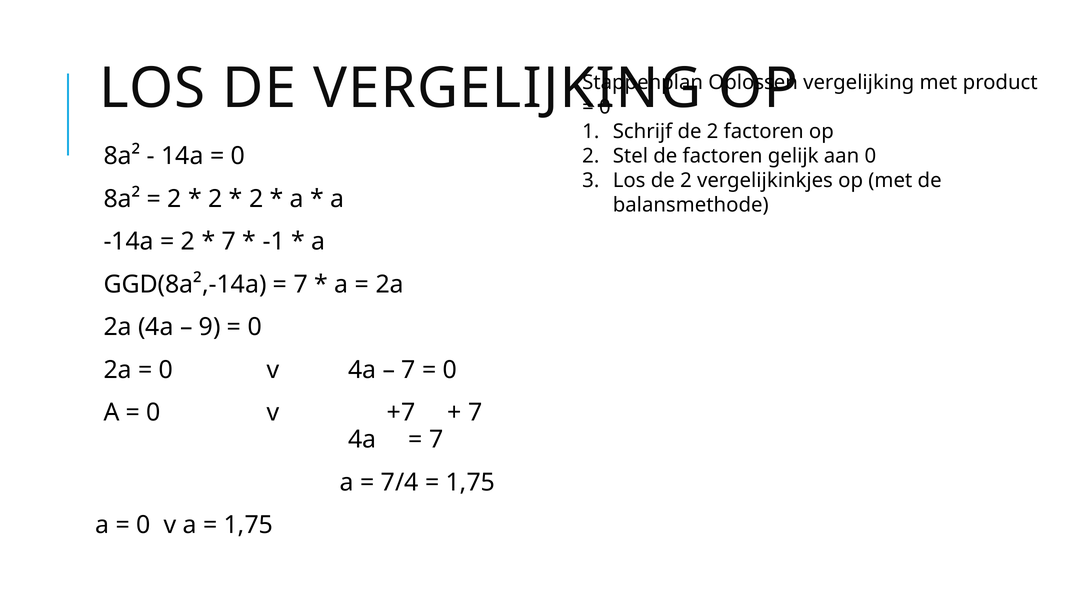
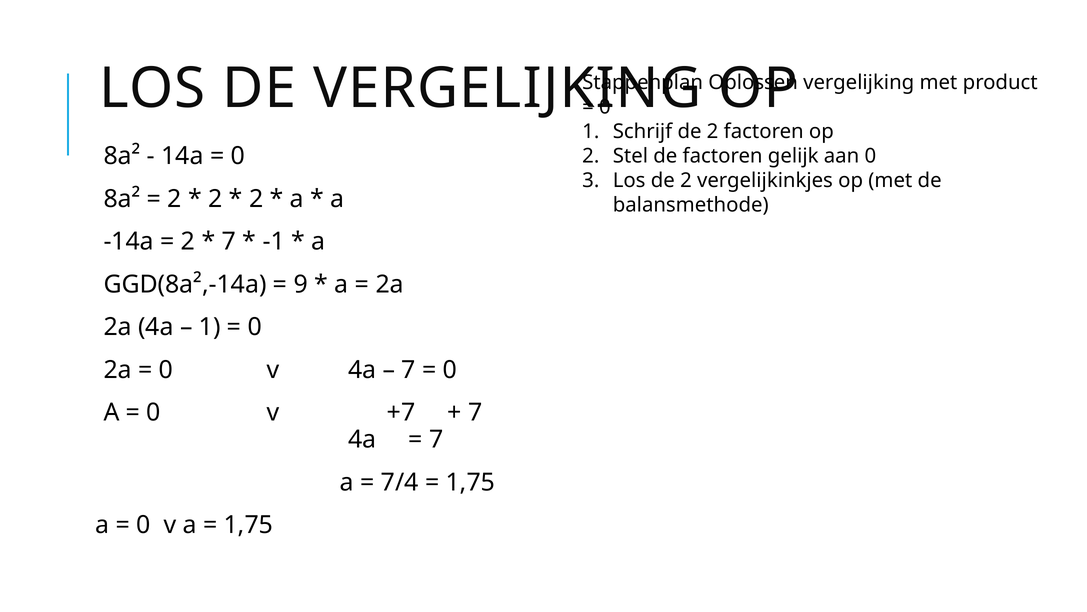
7 at (301, 284): 7 -> 9
9 at (210, 327): 9 -> 1
